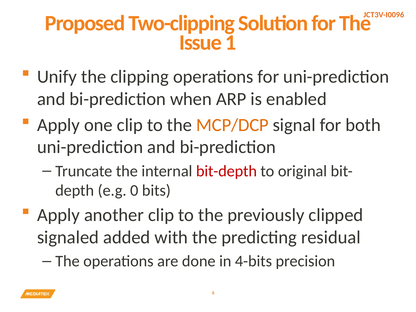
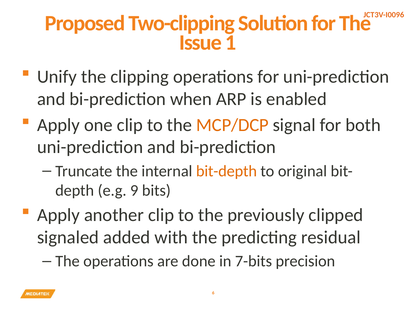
bit-depth colour: red -> orange
0: 0 -> 9
4-bits: 4-bits -> 7-bits
